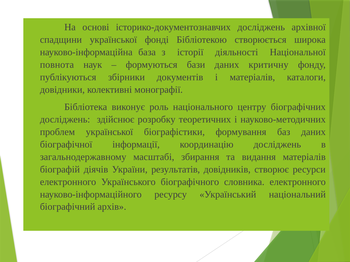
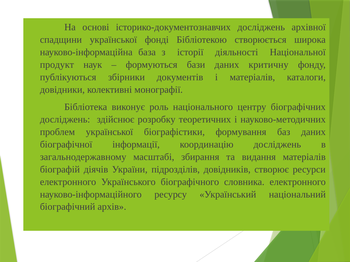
повнота: повнота -> продукт
результатів: результатів -> підрозділів
